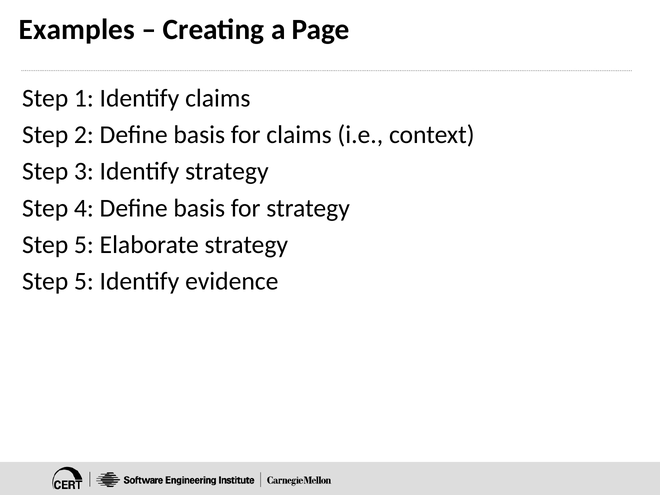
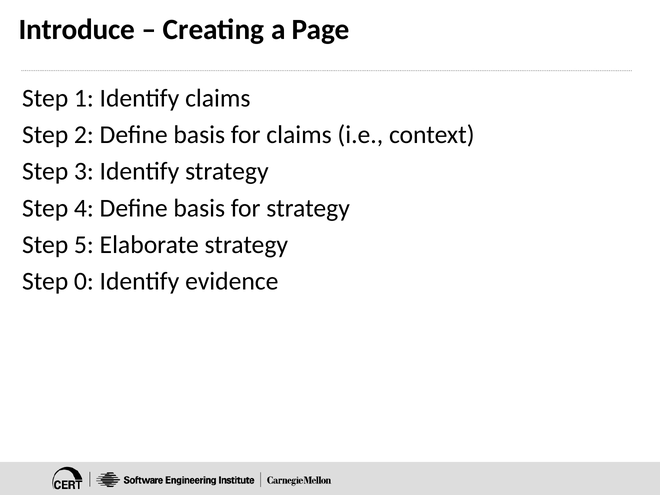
Examples: Examples -> Introduce
5 at (84, 281): 5 -> 0
